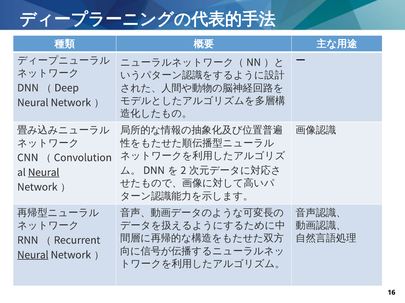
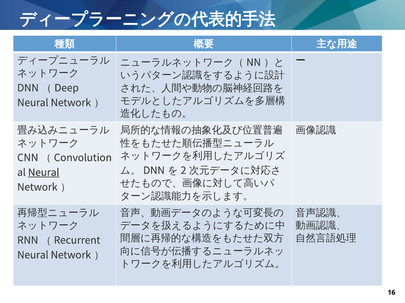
Neural at (33, 256) underline: present -> none
